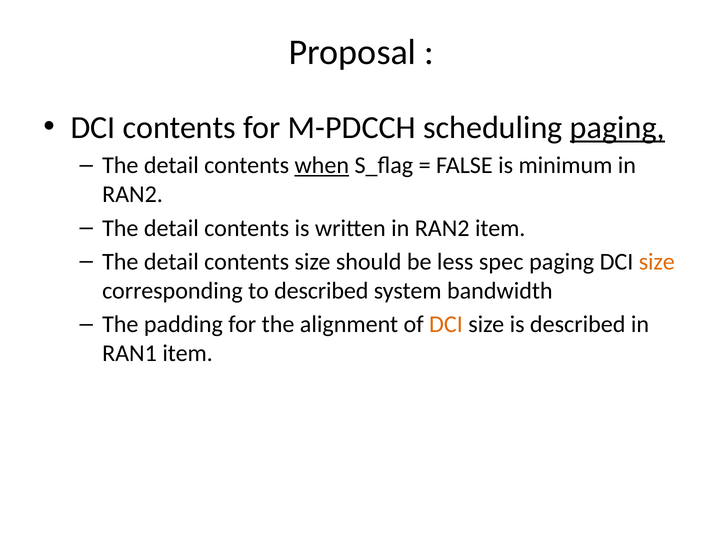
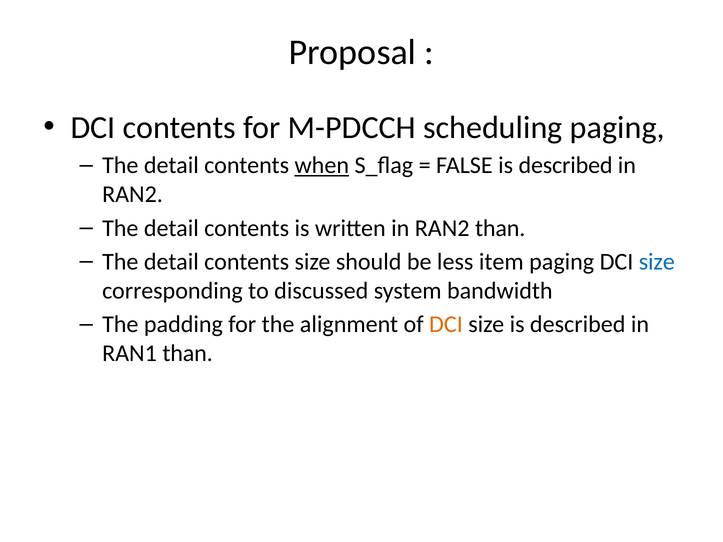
paging at (617, 128) underline: present -> none
FALSE is minimum: minimum -> described
RAN2 item: item -> than
spec: spec -> item
size at (657, 262) colour: orange -> blue
to described: described -> discussed
RAN1 item: item -> than
